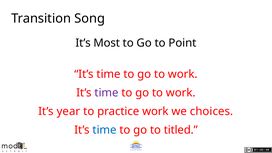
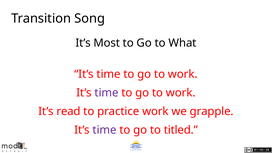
Point: Point -> What
year: year -> read
choices: choices -> grapple
time at (105, 130) colour: blue -> purple
